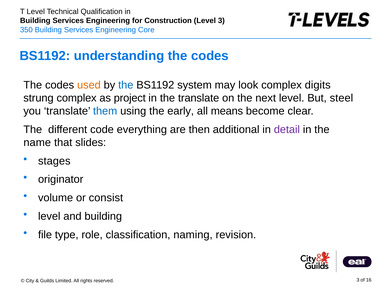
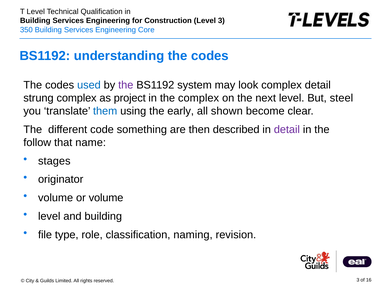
used colour: orange -> blue
the at (126, 85) colour: blue -> purple
complex digits: digits -> detail
the translate: translate -> complex
means: means -> shown
everything: everything -> something
additional: additional -> described
name: name -> follow
slides: slides -> name
or consist: consist -> volume
